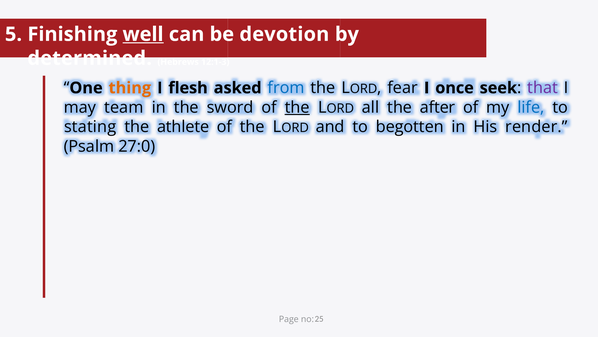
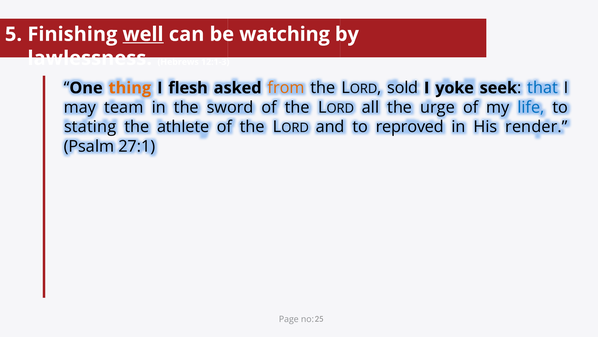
devotion: devotion -> watching
determined: determined -> lawlessness
from colour: blue -> orange
fear: fear -> sold
once: once -> yoke
that colour: purple -> blue
the at (297, 107) underline: present -> none
after: after -> urge
begotten: begotten -> reproved
27:0: 27:0 -> 27:1
